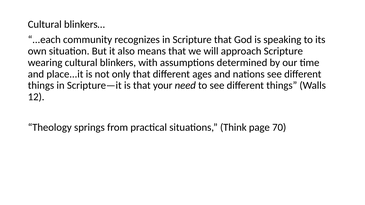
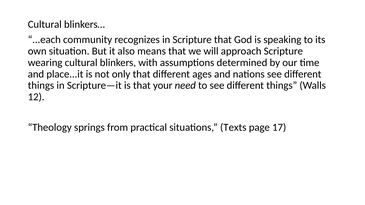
Think: Think -> Texts
70: 70 -> 17
